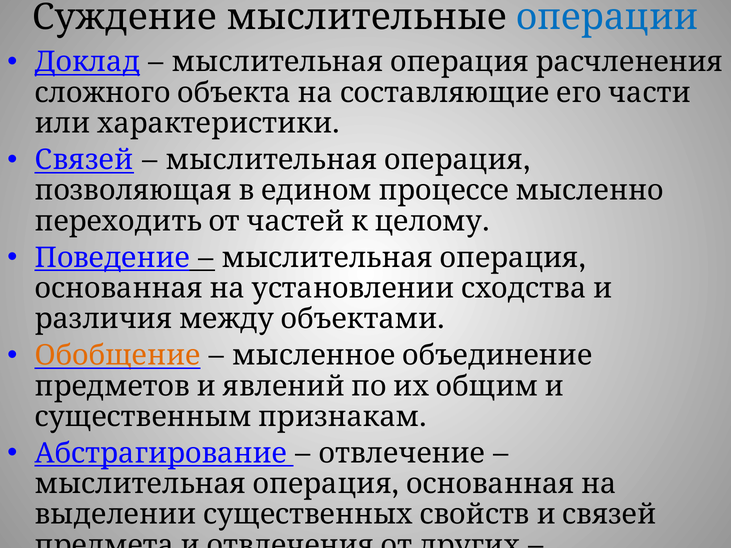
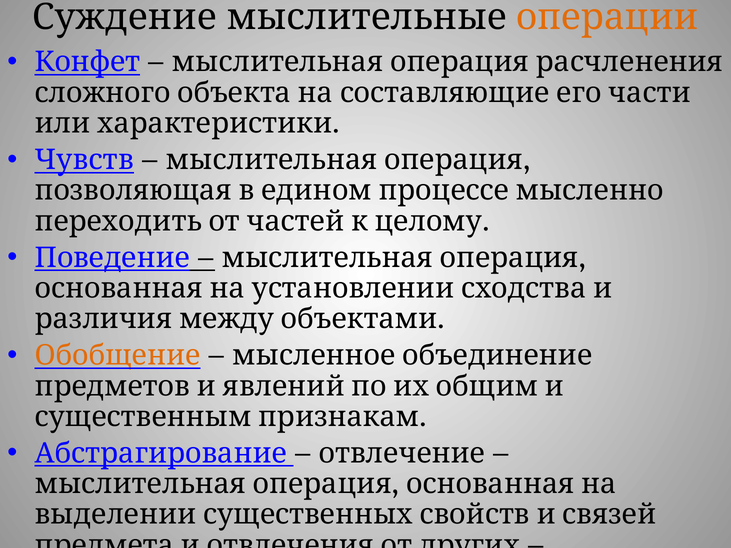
операции colour: blue -> orange
Доклад: Доклад -> Конфет
Связей: Связей -> Чувств
